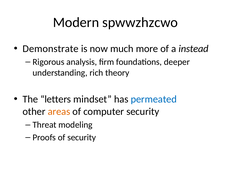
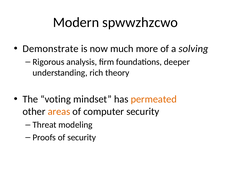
instead: instead -> solving
letters: letters -> voting
permeated colour: blue -> orange
